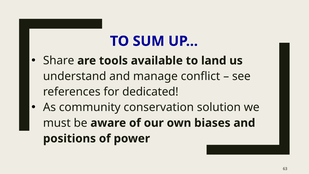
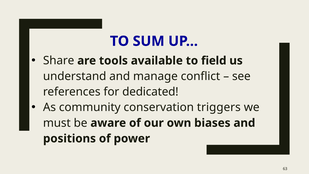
land: land -> field
solution: solution -> triggers
